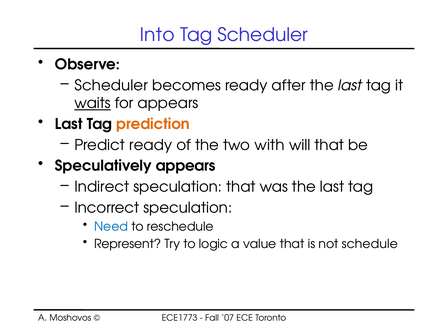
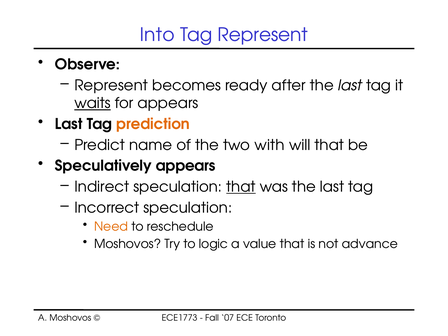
Tag Scheduler: Scheduler -> Represent
Scheduler at (111, 85): Scheduler -> Represent
Predict ready: ready -> name
that at (241, 187) underline: none -> present
Need colour: blue -> orange
Represent at (128, 244): Represent -> Moshovos
schedule: schedule -> advance
